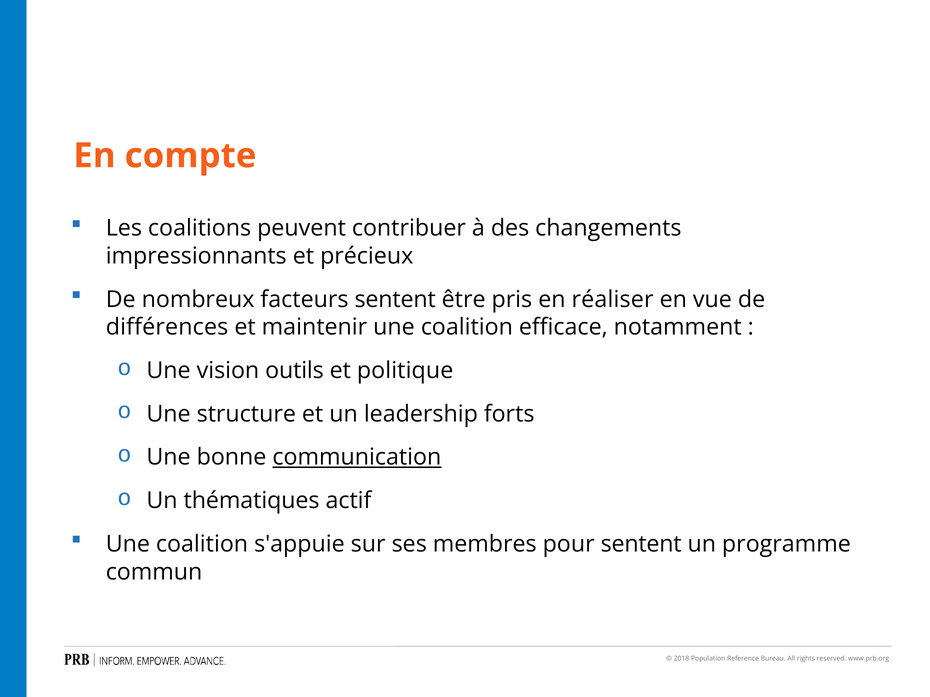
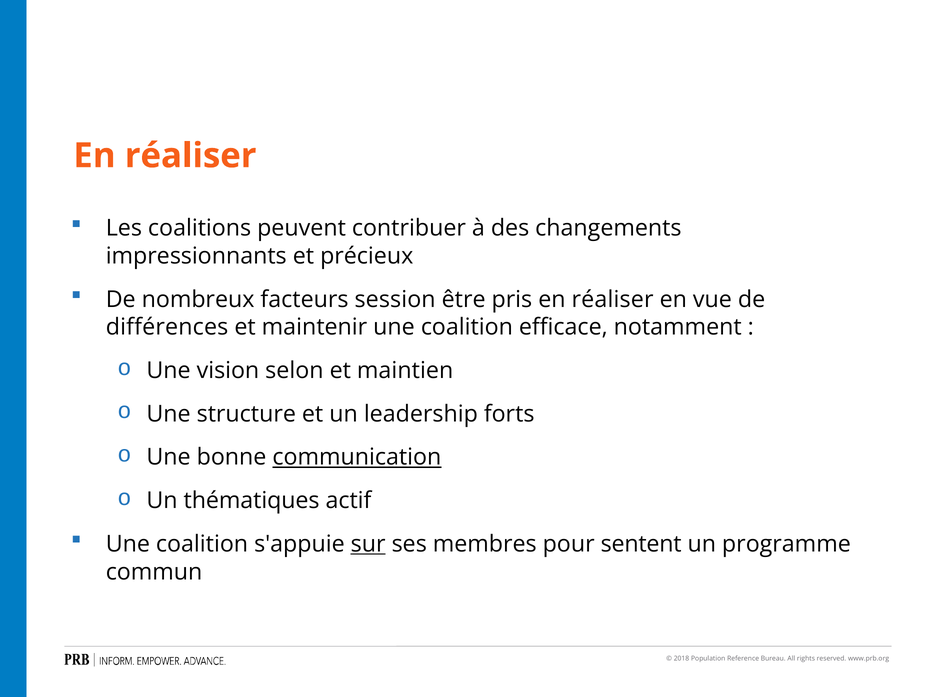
compte at (191, 156): compte -> réaliser
facteurs sentent: sentent -> session
outils: outils -> selon
politique: politique -> maintien
sur underline: none -> present
